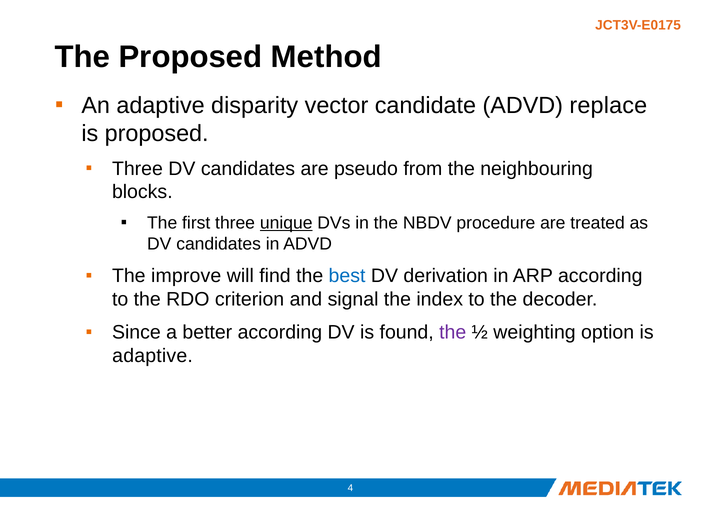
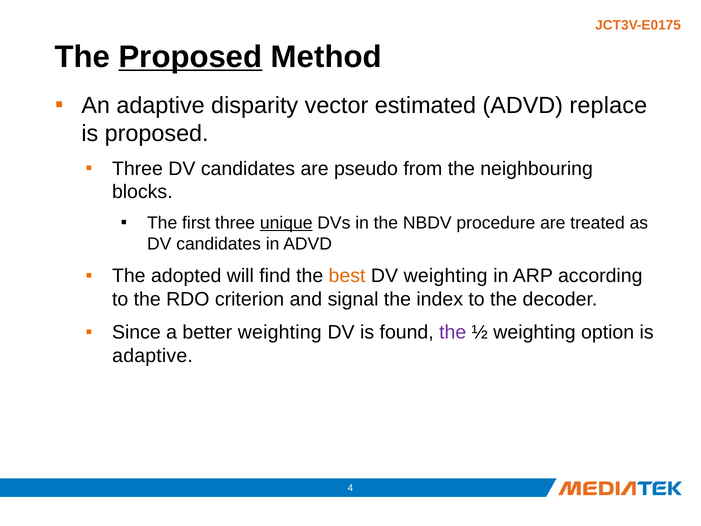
Proposed at (191, 57) underline: none -> present
candidate: candidate -> estimated
improve: improve -> adopted
best colour: blue -> orange
DV derivation: derivation -> weighting
better according: according -> weighting
